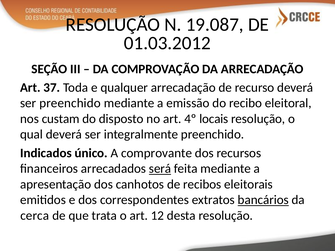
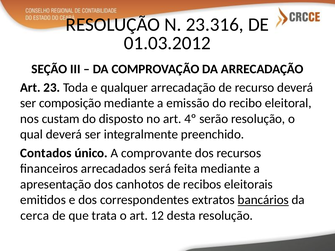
19.087: 19.087 -> 23.316
37: 37 -> 23
ser preenchido: preenchido -> composição
locais: locais -> serão
Indicados: Indicados -> Contados
será underline: present -> none
